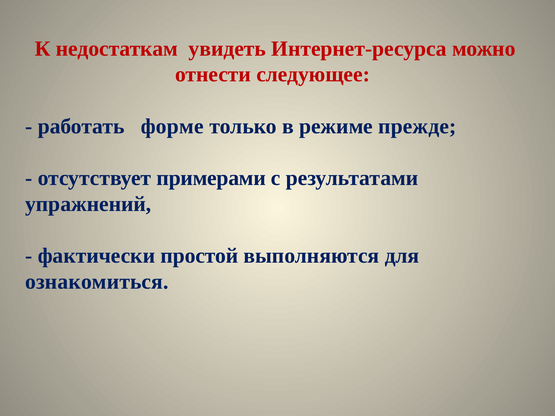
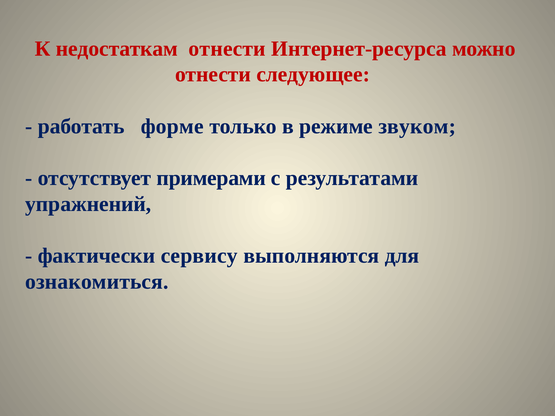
недостаткам увидеть: увидеть -> отнести
прежде: прежде -> звуком
простой: простой -> сервису
